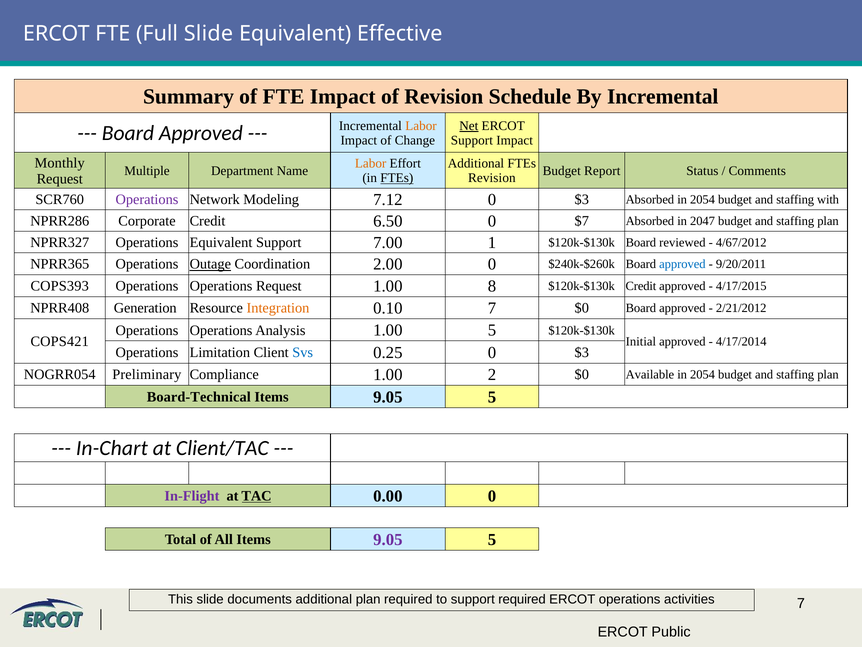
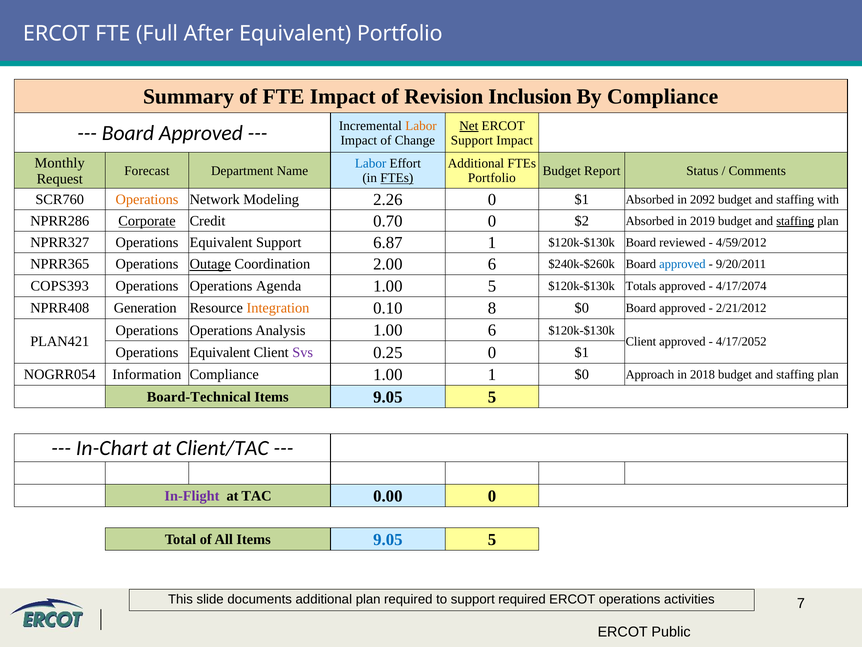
Full Slide: Slide -> After
Equivalent Effective: Effective -> Portfolio
Schedule: Schedule -> Inclusion
By Incremental: Incremental -> Compliance
Labor at (371, 163) colour: orange -> blue
Multiple: Multiple -> Forecast
Revision at (492, 178): Revision -> Portfolio
Operations at (147, 199) colour: purple -> orange
7.12: 7.12 -> 2.26
$3 at (582, 199): $3 -> $1
Absorbed in 2054: 2054 -> 2092
Corporate underline: none -> present
6.50: 6.50 -> 0.70
$7: $7 -> $2
2047: 2047 -> 2019
staffing at (795, 221) underline: none -> present
7.00: 7.00 -> 6.87
4/67/2012: 4/67/2012 -> 4/59/2012
2.00 0: 0 -> 6
Operations Request: Request -> Agenda
1.00 8: 8 -> 5
$120k-$130k Credit: Credit -> Totals
4/17/2015: 4/17/2015 -> 4/17/2074
0.10 7: 7 -> 8
1.00 5: 5 -> 6
COPS421: COPS421 -> PLAN421
Initial at (641, 341): Initial -> Client
4/17/2014: 4/17/2014 -> 4/17/2052
Limitation at (220, 352): Limitation -> Equivalent
Svs colour: blue -> purple
0.25 0 $3: $3 -> $1
Preliminary: Preliminary -> Information
1.00 2: 2 -> 1
Available: Available -> Approach
2054 at (703, 374): 2054 -> 2018
TAC underline: present -> none
9.05 at (388, 539) colour: purple -> blue
